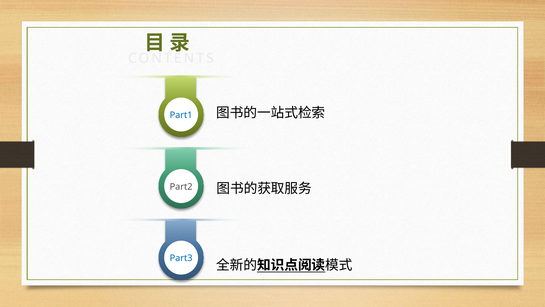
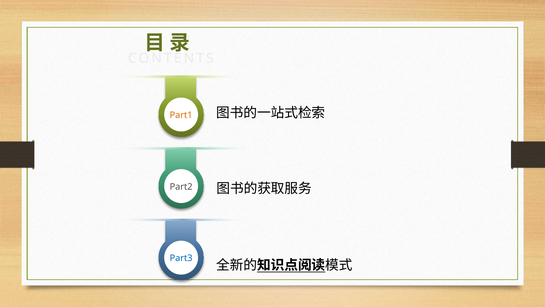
Part1 colour: blue -> orange
